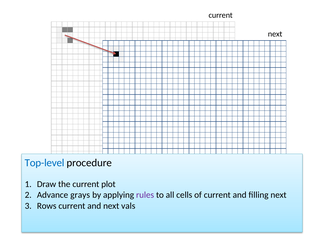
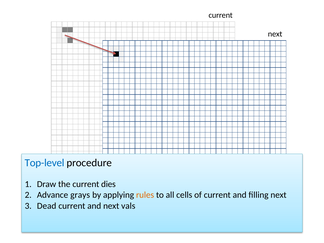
plot: plot -> dies
rules colour: purple -> orange
Rows: Rows -> Dead
